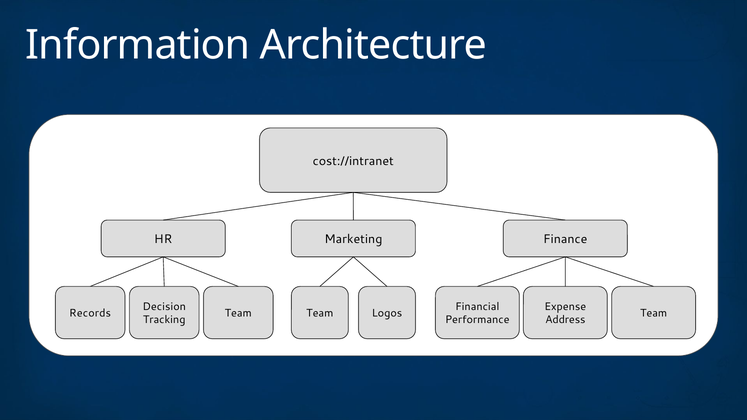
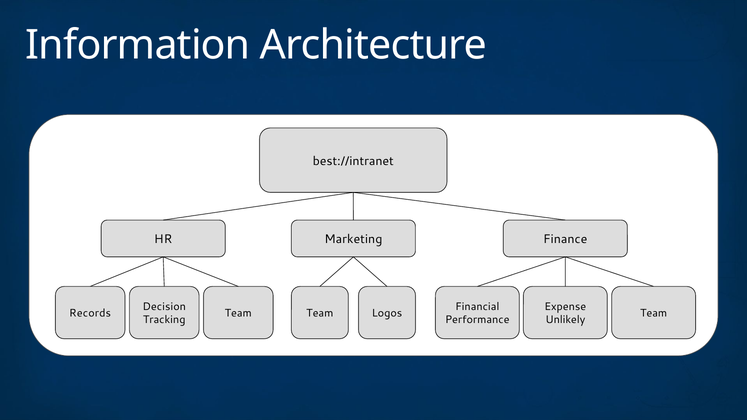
cost://intranet: cost://intranet -> best://intranet
Address: Address -> Unlikely
